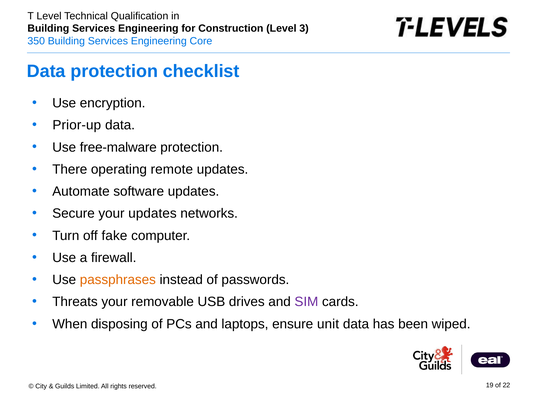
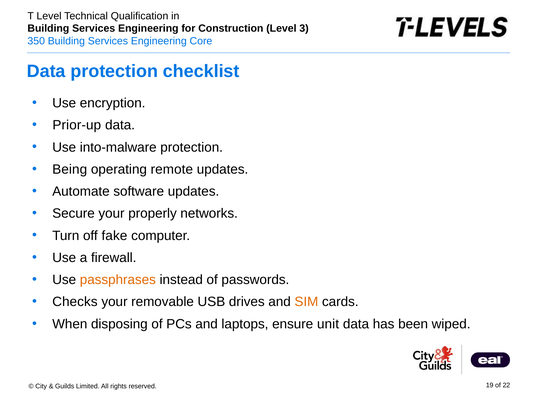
free-malware: free-malware -> into-malware
There: There -> Being
your updates: updates -> properly
Threats: Threats -> Checks
SIM colour: purple -> orange
